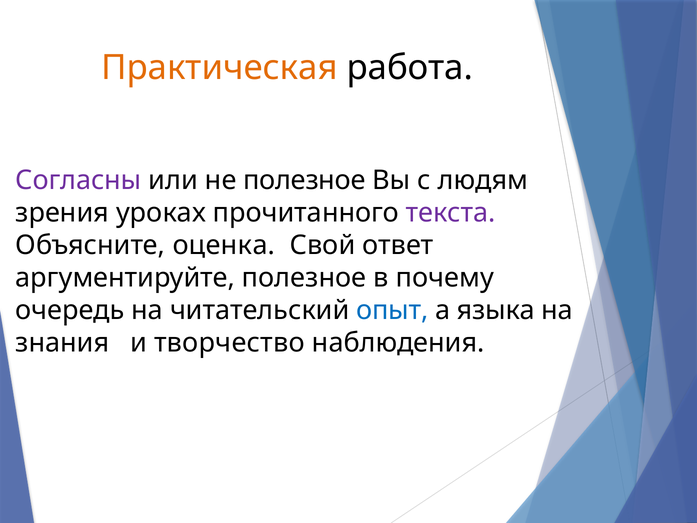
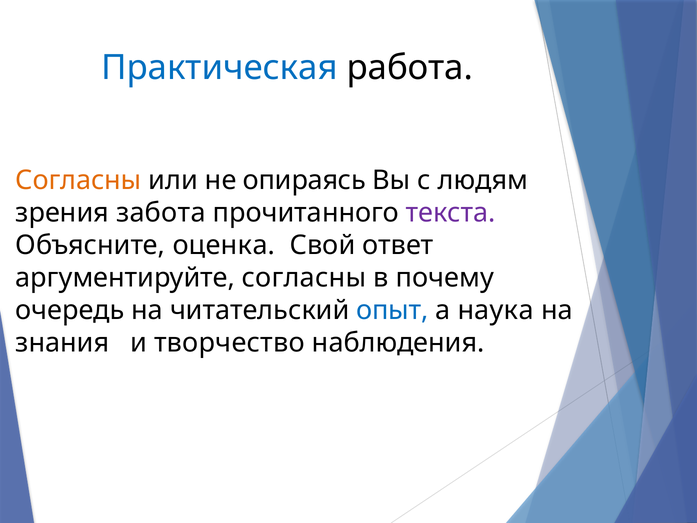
Практическая colour: orange -> blue
Согласны at (78, 180) colour: purple -> orange
не полезное: полезное -> опираясь
уроках: уроках -> забота
аргументируйте полезное: полезное -> согласны
языка: языка -> наука
